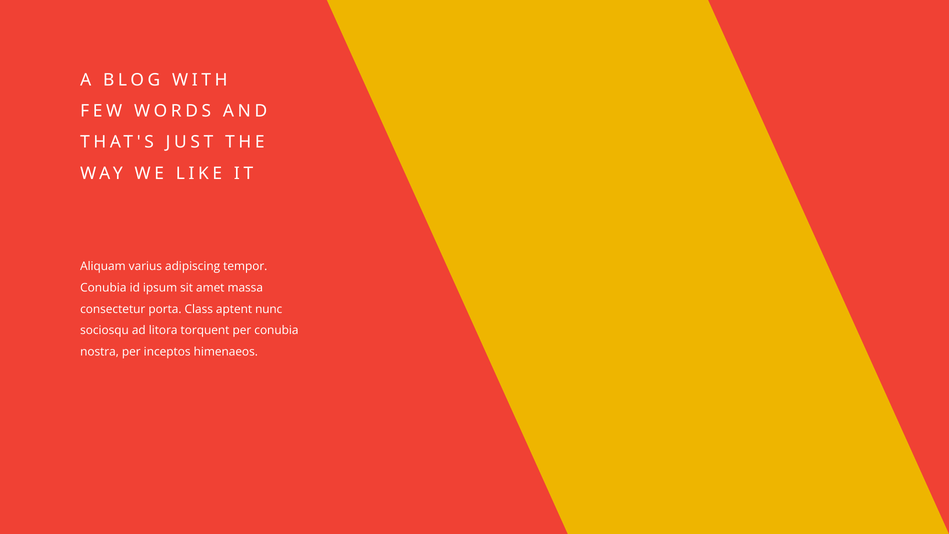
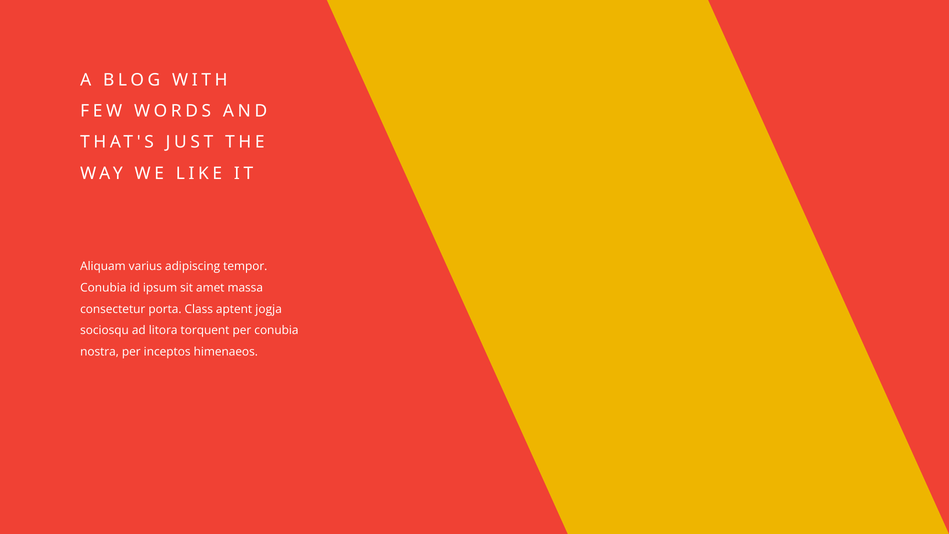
nunc: nunc -> jogja
